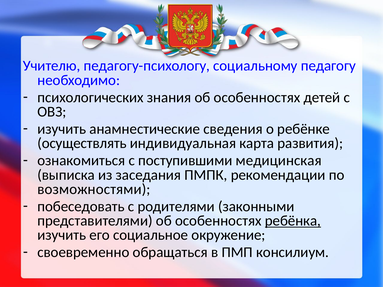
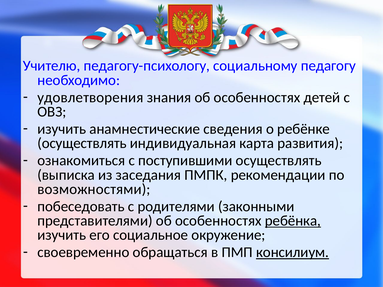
психологических: психологических -> удовлетворения
поступившими медицинская: медицинская -> осуществлять
консилиум underline: none -> present
